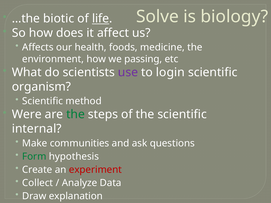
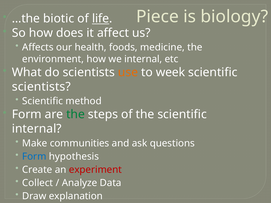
Solve: Solve -> Piece
we passing: passing -> internal
use colour: purple -> orange
login: login -> week
organism at (41, 87): organism -> scientists
Were at (27, 115): Were -> Form
Form at (34, 157) colour: green -> blue
